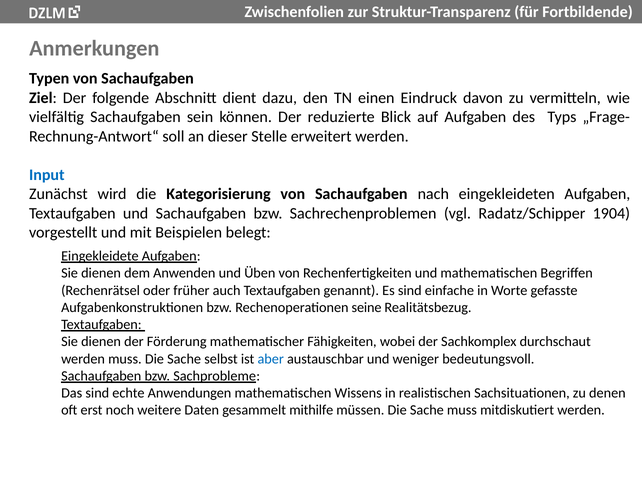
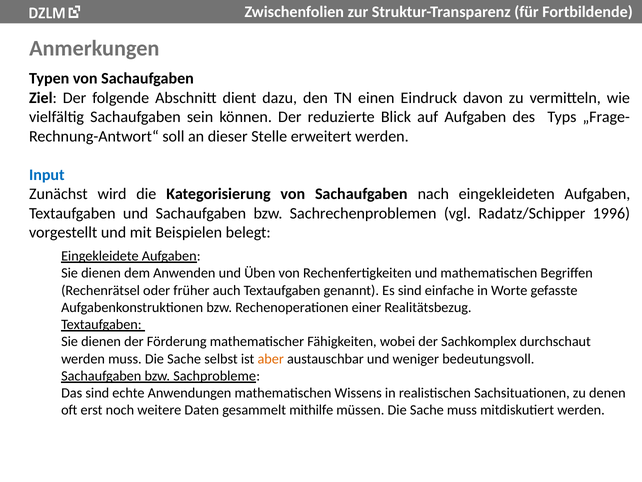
1904: 1904 -> 1996
seine: seine -> einer
aber colour: blue -> orange
